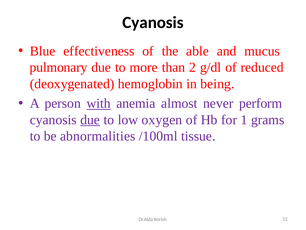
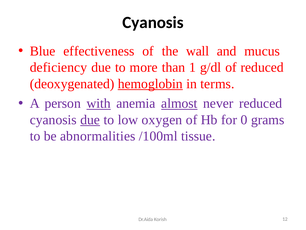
able: able -> wall
pulmonary: pulmonary -> deficiency
2: 2 -> 1
hemoglobin underline: none -> present
being: being -> terms
almost underline: none -> present
never perform: perform -> reduced
1: 1 -> 0
